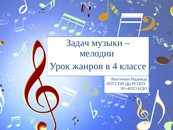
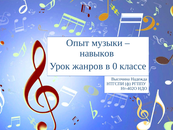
Задач: Задач -> Опыт
мелодии: мелодии -> навыков
4: 4 -> 0
